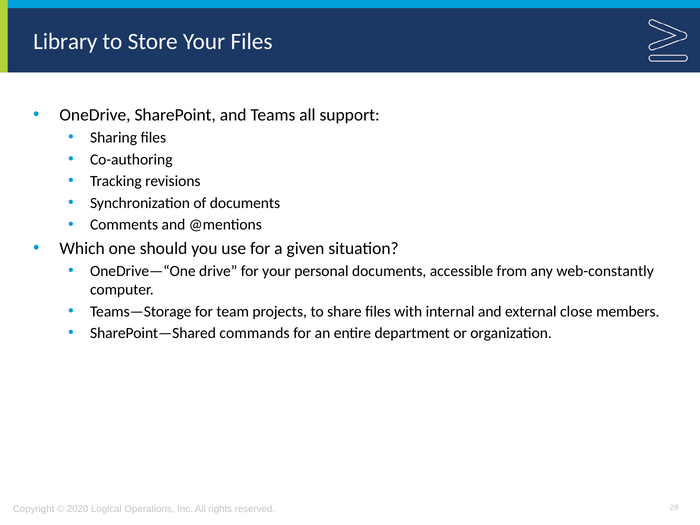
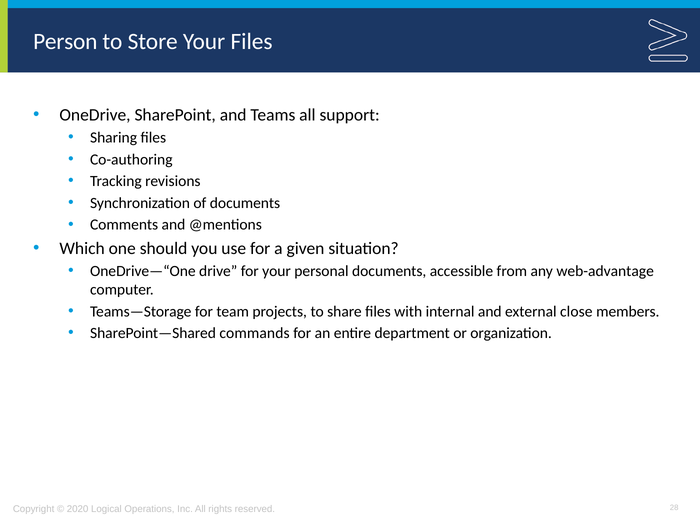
Library: Library -> Person
web-constantly: web-constantly -> web-advantage
